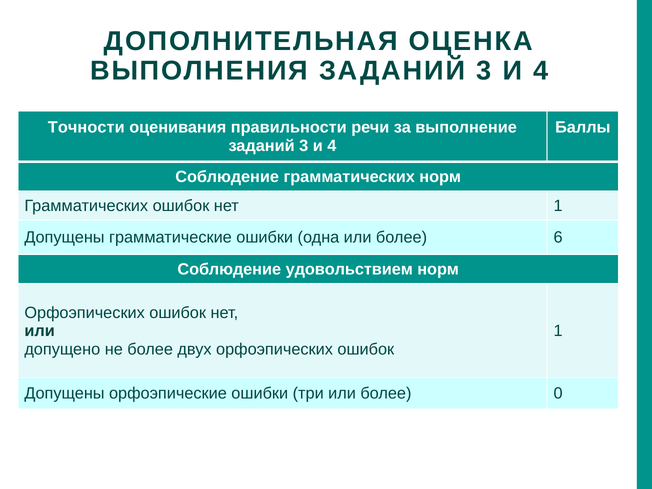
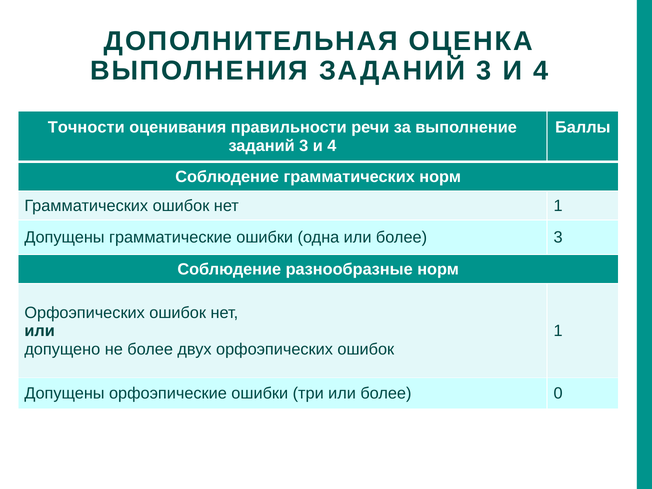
более 6: 6 -> 3
удовольствием: удовольствием -> разнообразные
